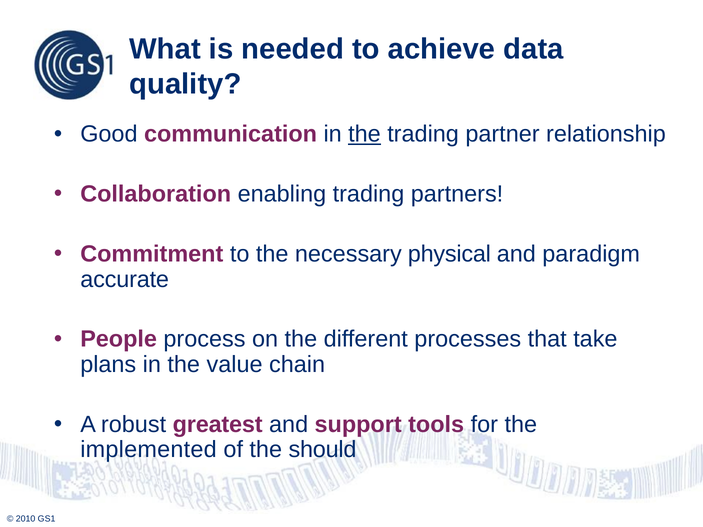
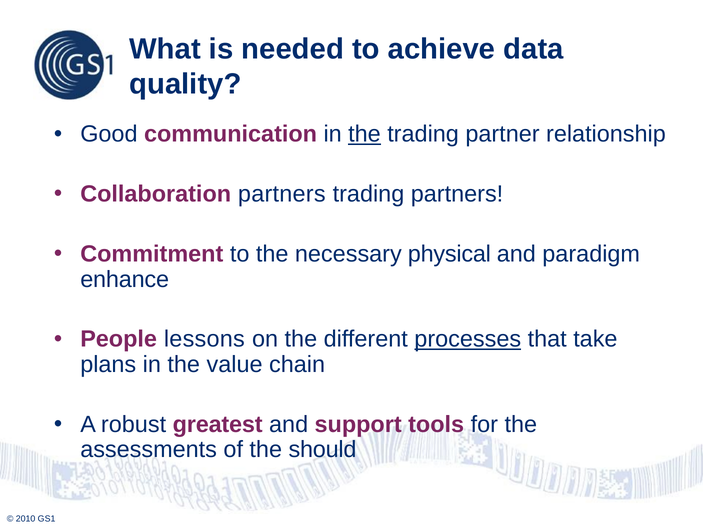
Collaboration enabling: enabling -> partners
accurate: accurate -> enhance
process: process -> lessons
processes underline: none -> present
implemented: implemented -> assessments
